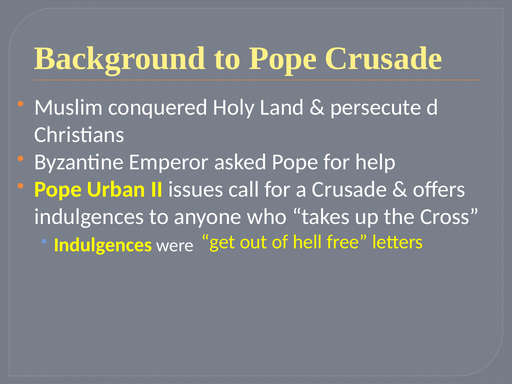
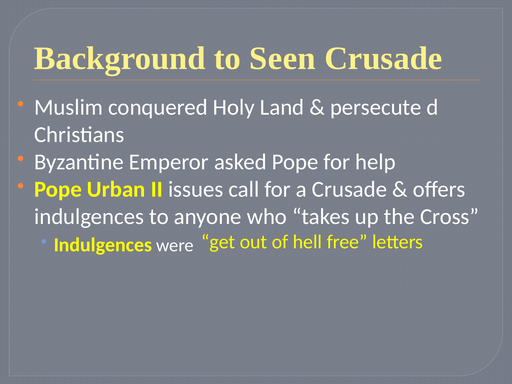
to Pope: Pope -> Seen
